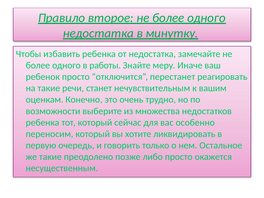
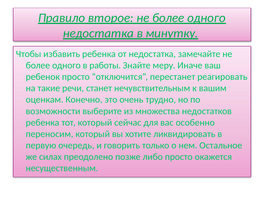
же такие: такие -> силах
